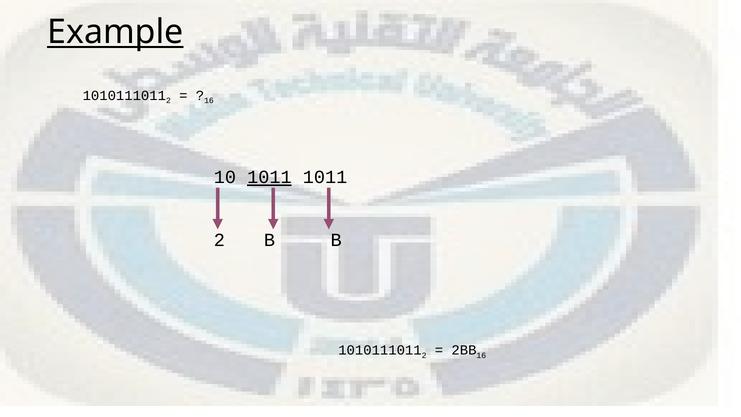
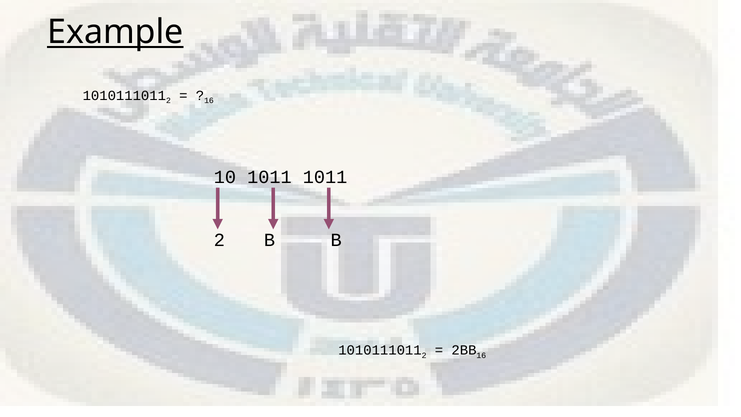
1011 at (269, 177) underline: present -> none
